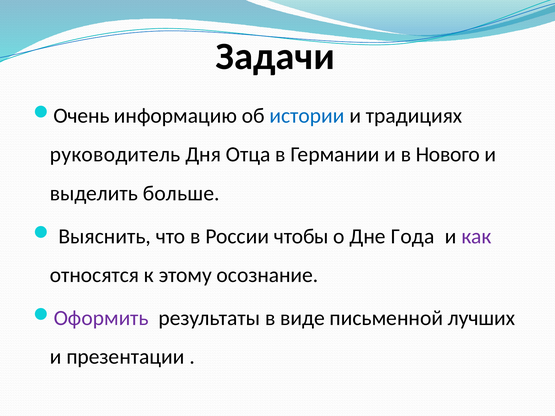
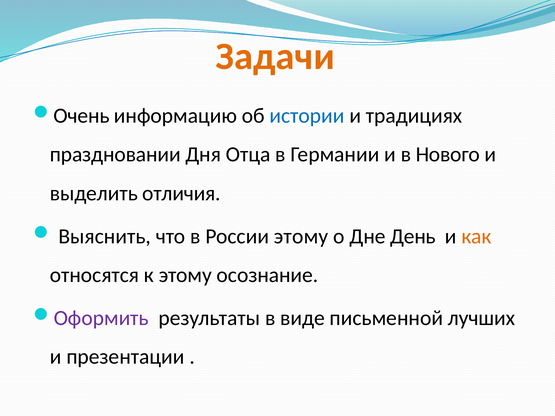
Задачи colour: black -> orange
руководитель: руководитель -> праздновании
больше: больше -> отличия
России чтобы: чтобы -> этому
Года: Года -> День
как colour: purple -> orange
